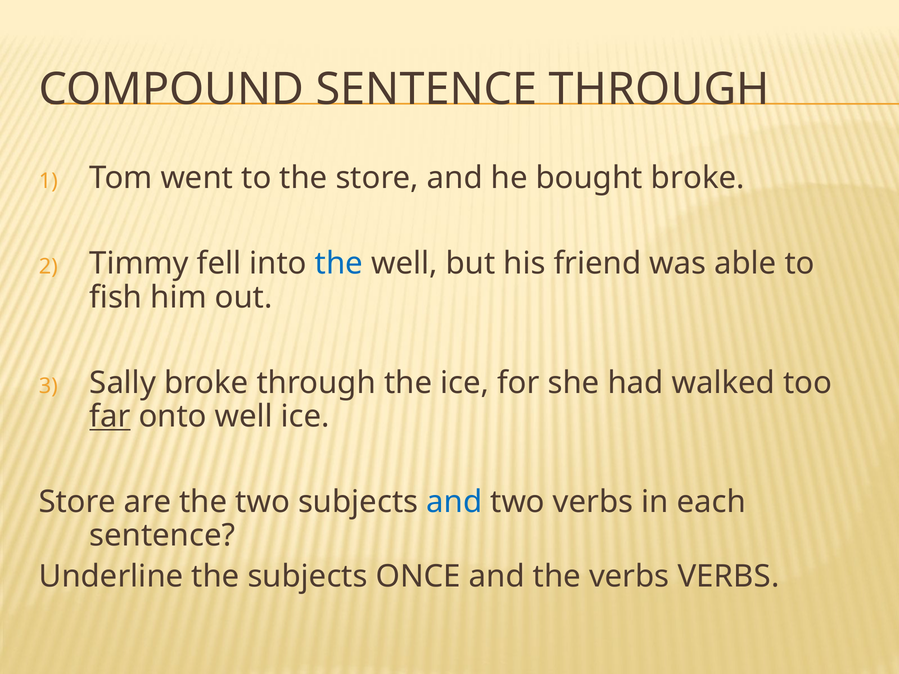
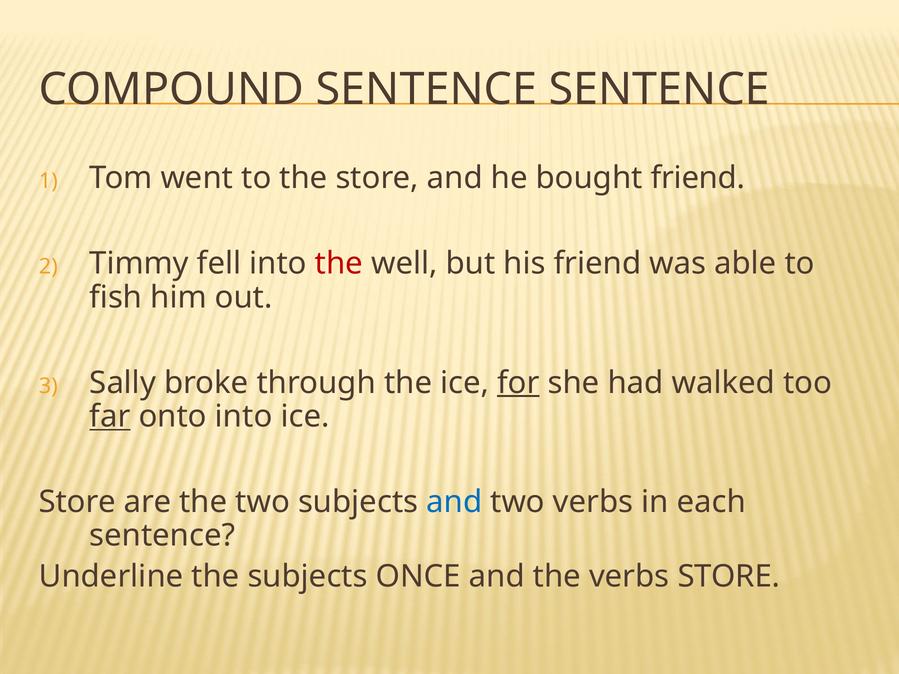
SENTENCE THROUGH: THROUGH -> SENTENCE
bought broke: broke -> friend
the at (339, 264) colour: blue -> red
for underline: none -> present
onto well: well -> into
verbs VERBS: VERBS -> STORE
